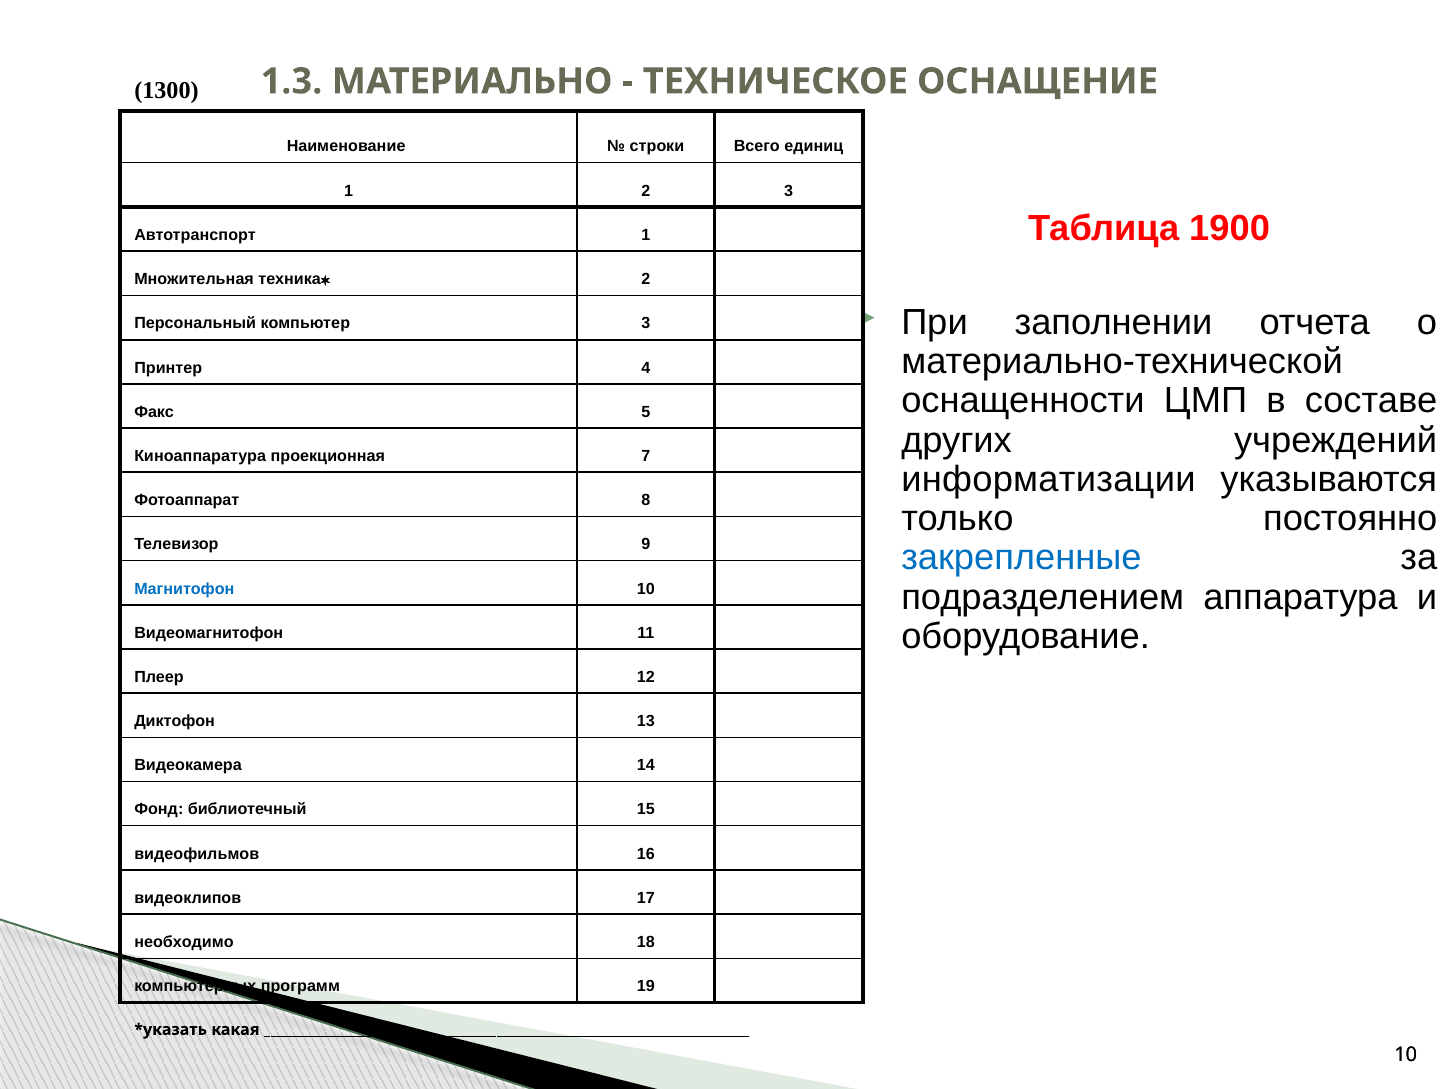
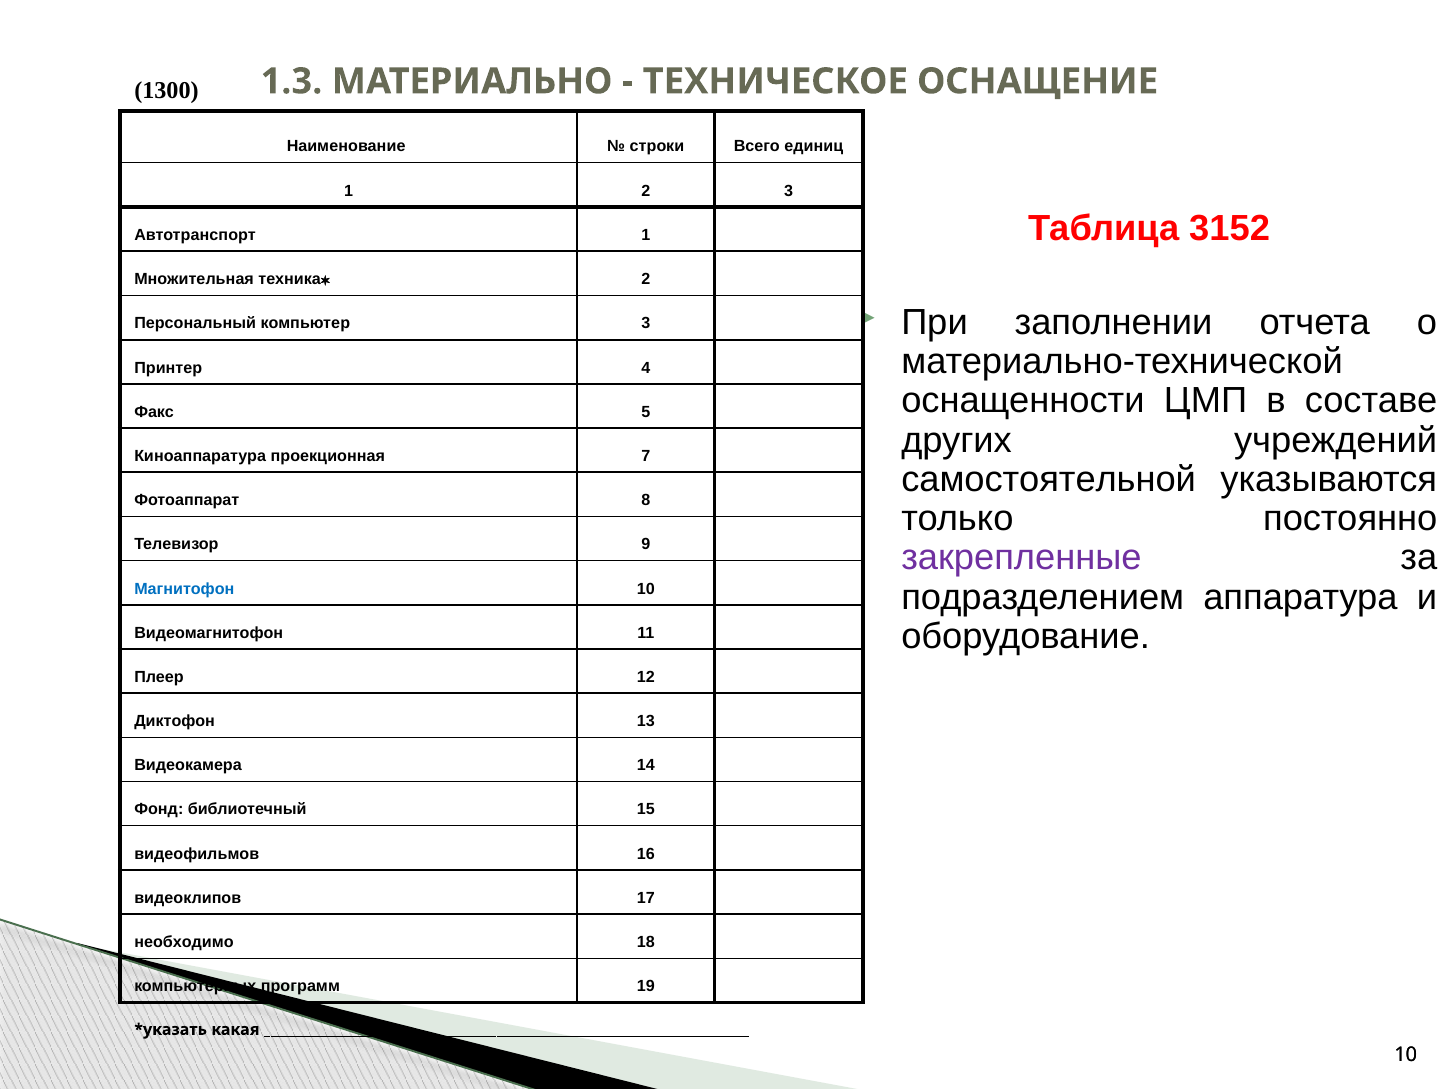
1900: 1900 -> 3152
информатизации: информатизации -> самостоятельной
закрепленные colour: blue -> purple
